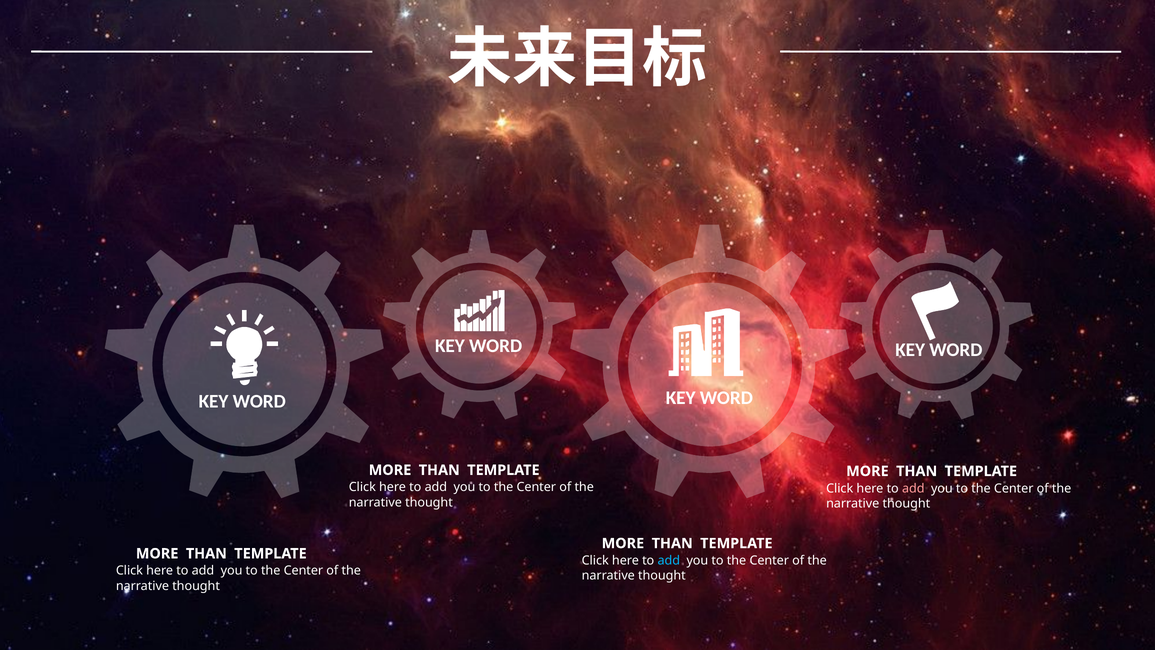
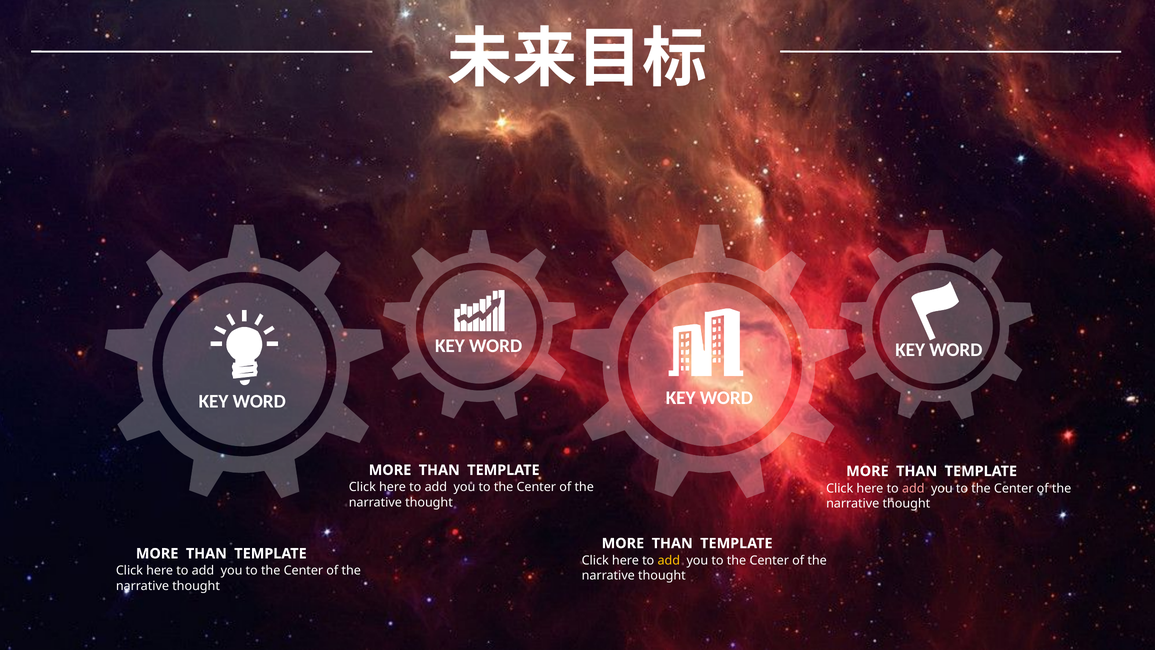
add at (669, 560) colour: light blue -> yellow
